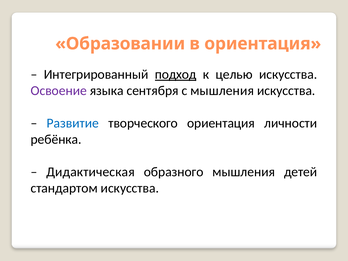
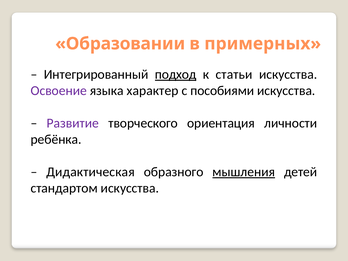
в ориентация: ориентация -> примерных
целью: целью -> статьи
сентября: сентября -> характер
с мышления: мышления -> пособиями
Развитие colour: blue -> purple
мышления at (244, 172) underline: none -> present
